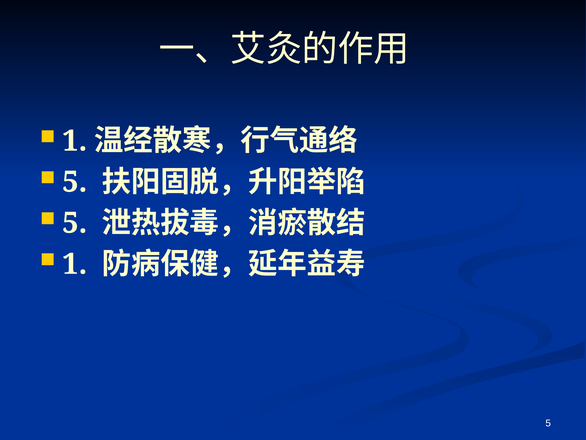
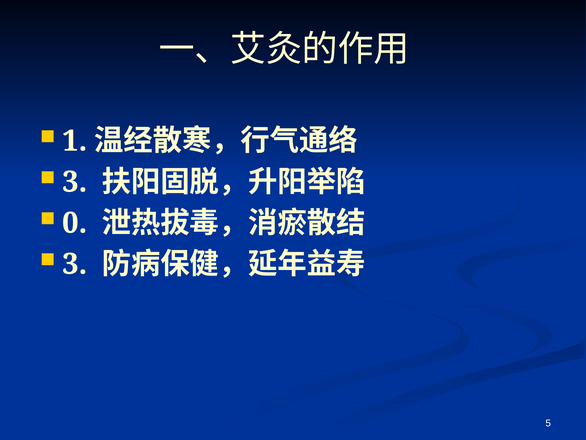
5 at (75, 182): 5 -> 3
5 at (75, 223): 5 -> 0
1 at (75, 264): 1 -> 3
